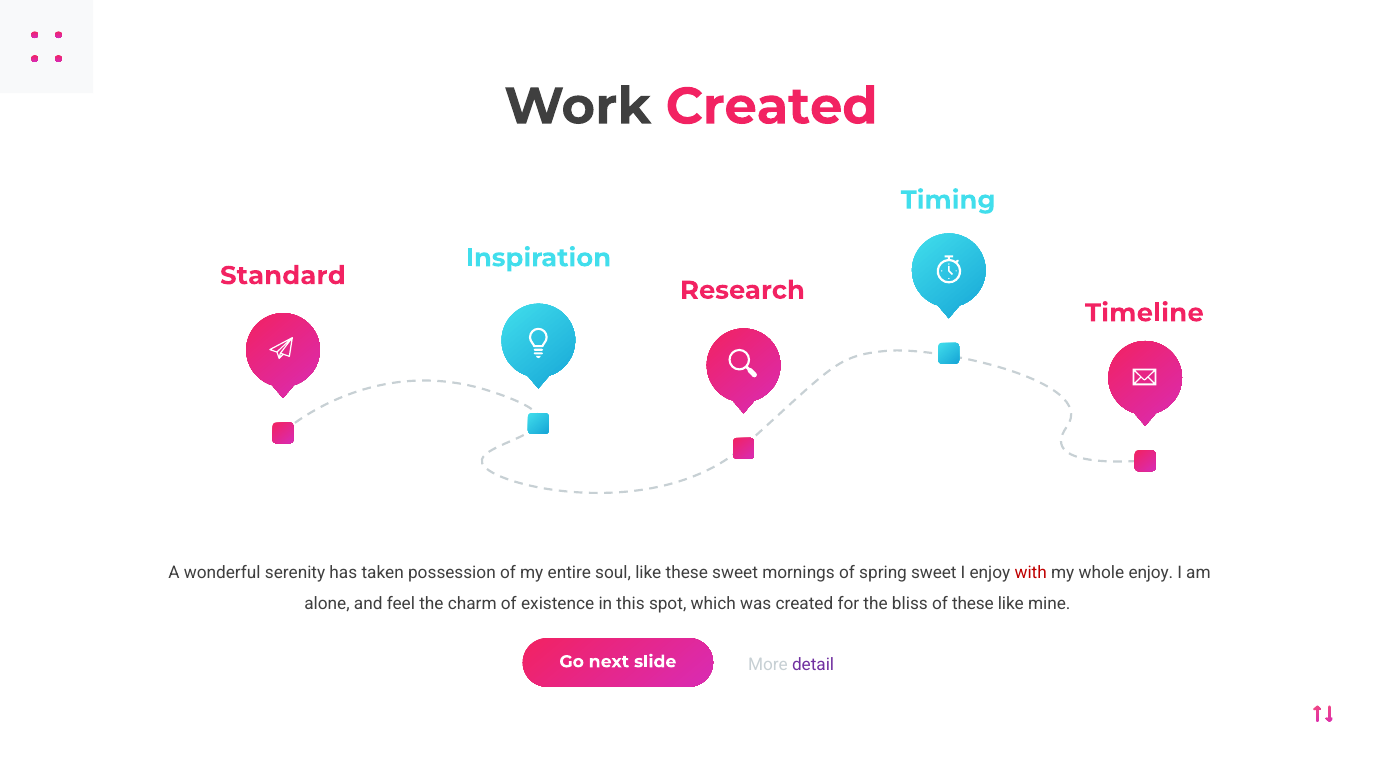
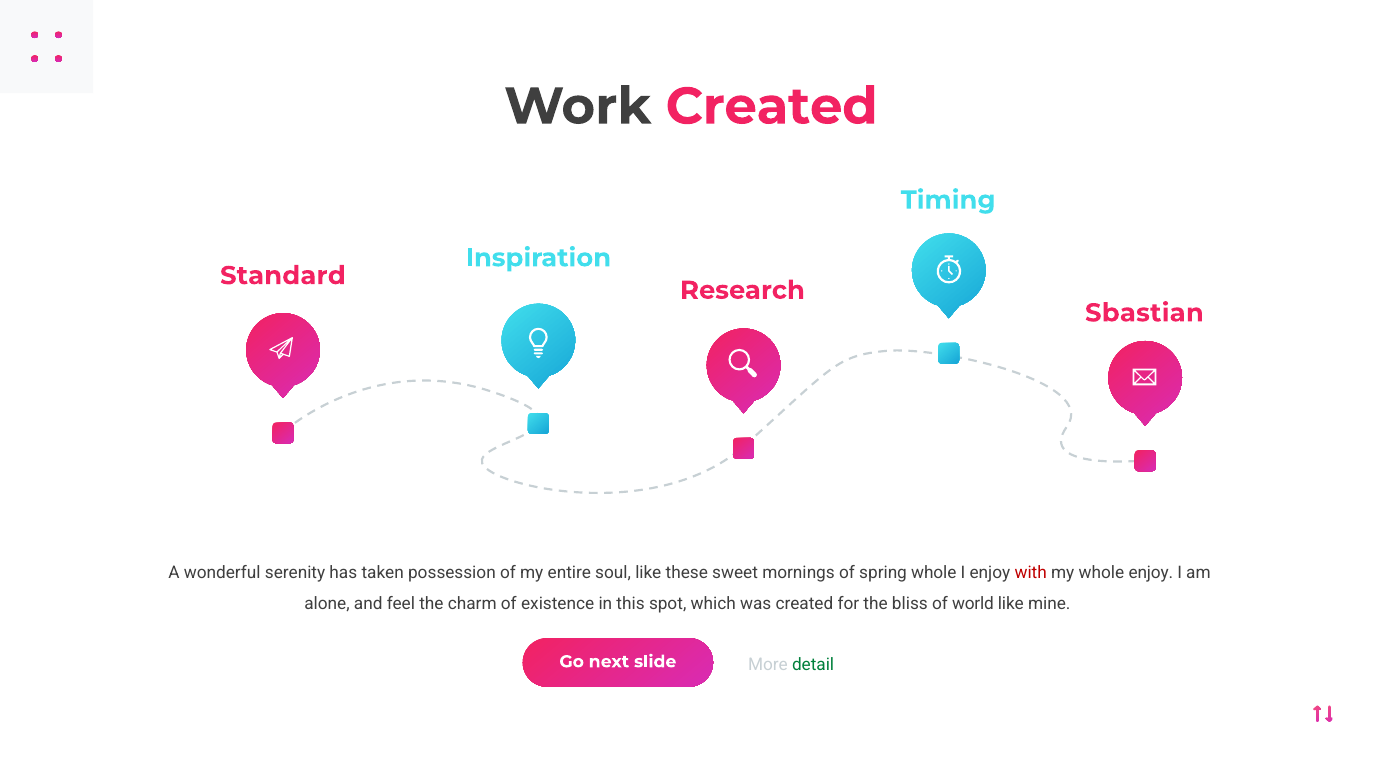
Timeline: Timeline -> Sbastian
spring sweet: sweet -> whole
of these: these -> world
detail colour: purple -> green
